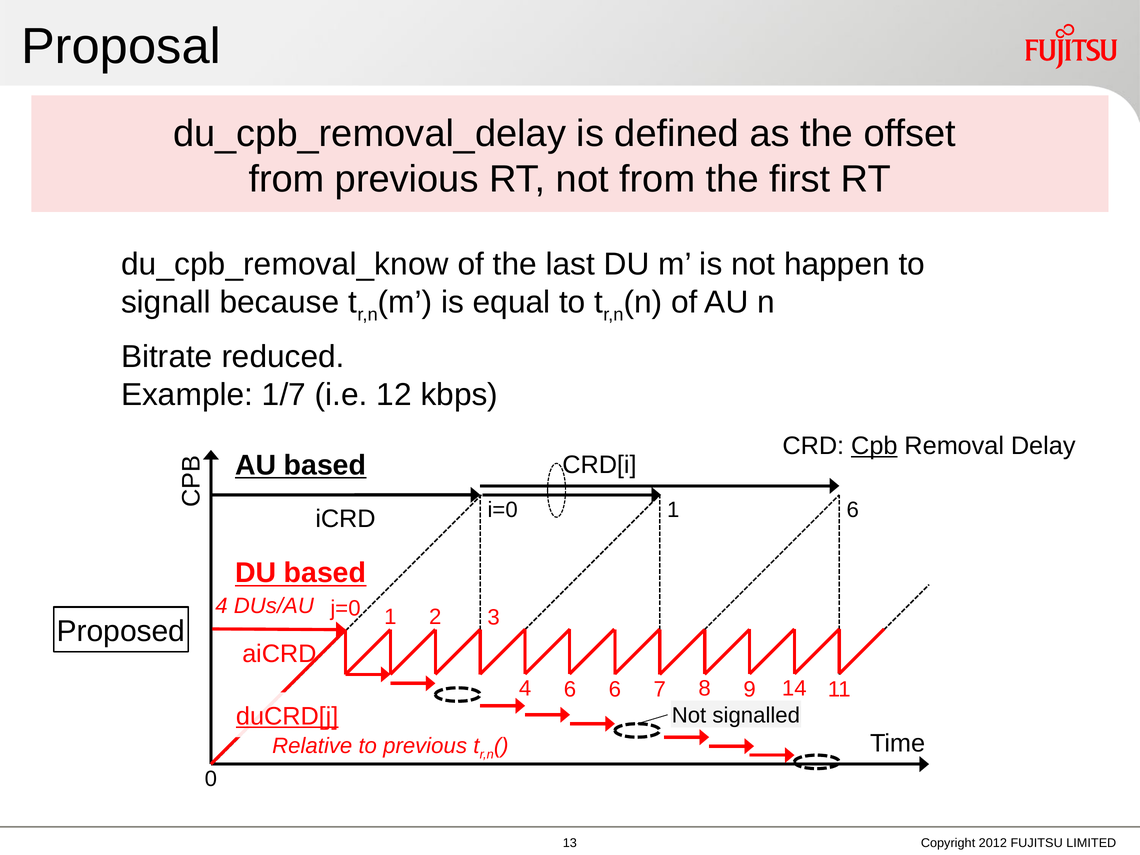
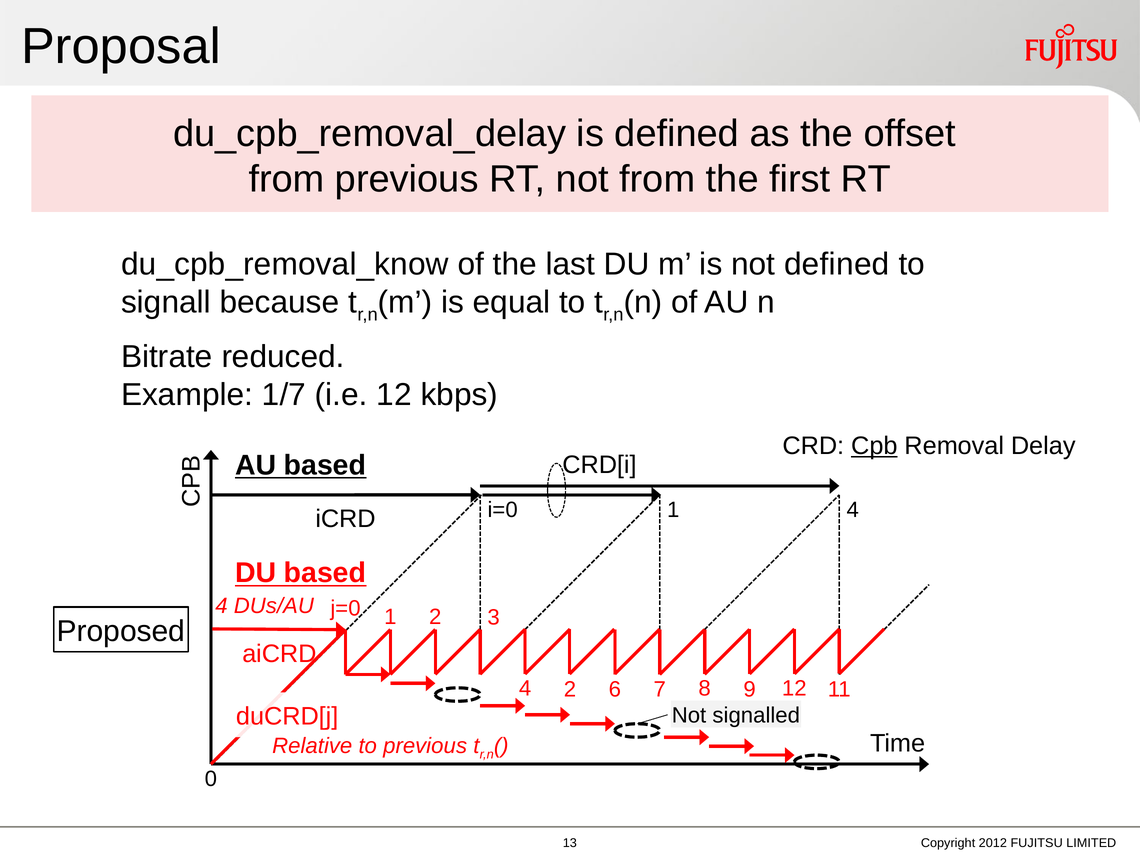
not happen: happen -> defined
1 6: 6 -> 4
4 6: 6 -> 2
9 14: 14 -> 12
duCRD[j underline: present -> none
